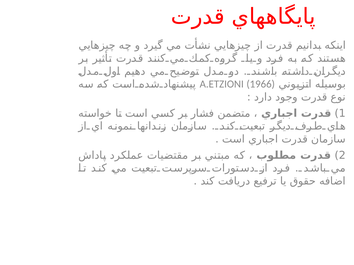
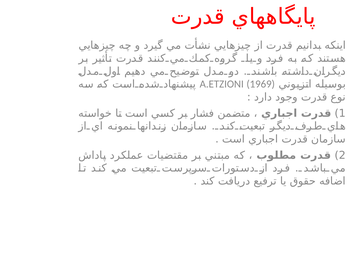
1966: 1966 -> 1969
